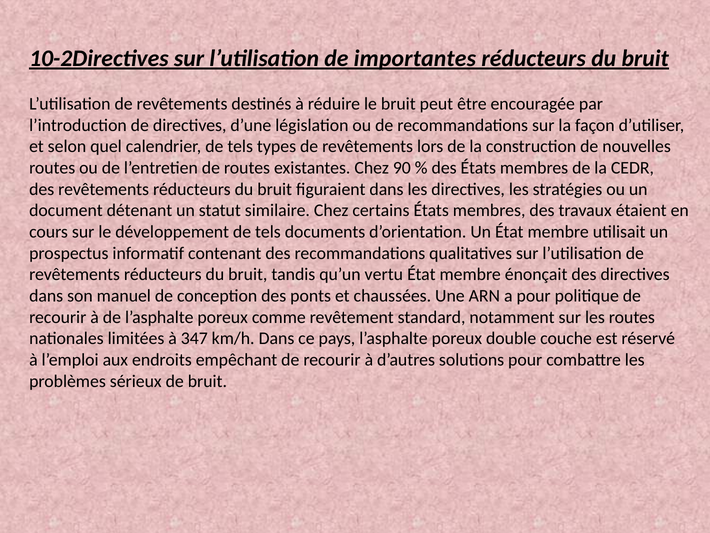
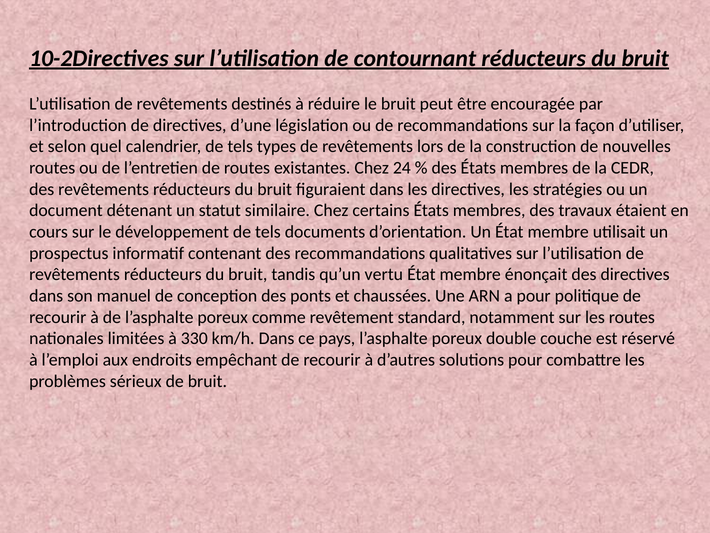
importantes: importantes -> contournant
90: 90 -> 24
347: 347 -> 330
